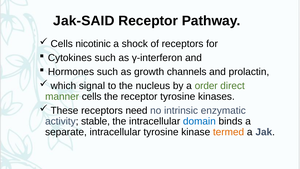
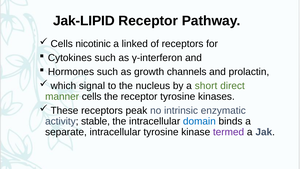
Jak-SAID: Jak-SAID -> Jak-LIPID
shock: shock -> linked
order: order -> short
need: need -> peak
termed colour: orange -> purple
